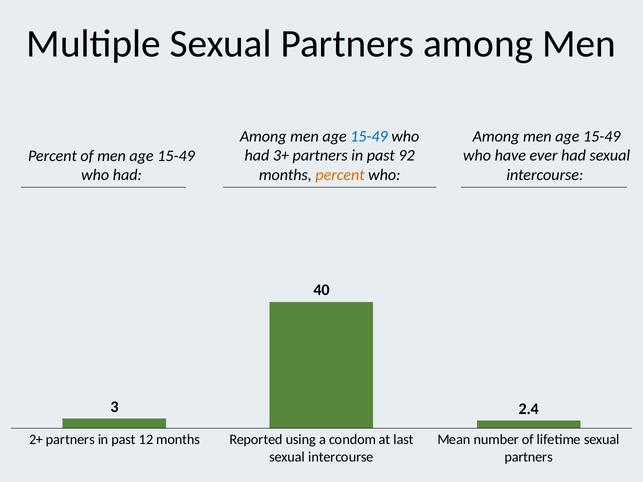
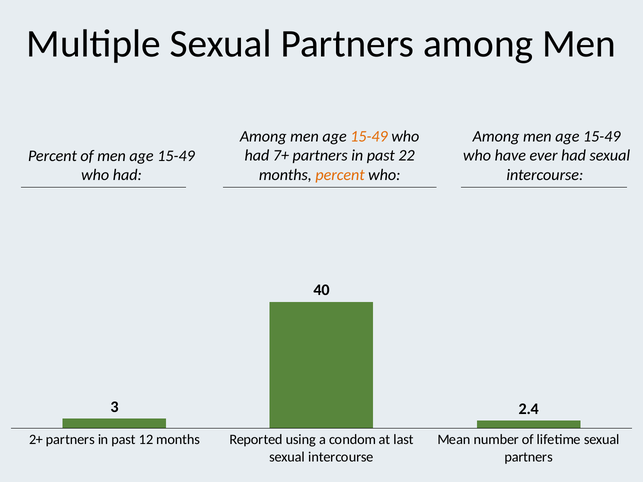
15-49 at (369, 136) colour: blue -> orange
3+: 3+ -> 7+
92: 92 -> 22
